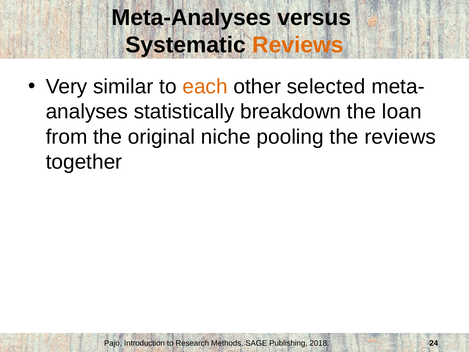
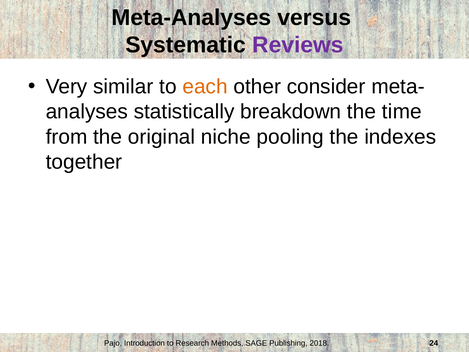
Reviews at (298, 45) colour: orange -> purple
selected: selected -> consider
loan: loan -> time
the reviews: reviews -> indexes
